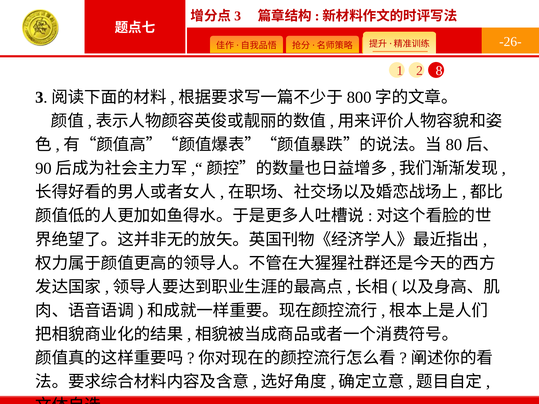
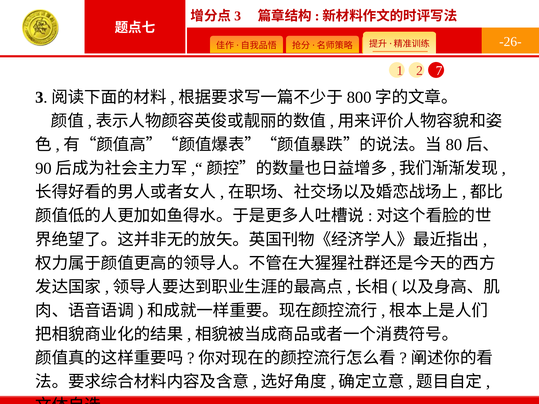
8: 8 -> 7
